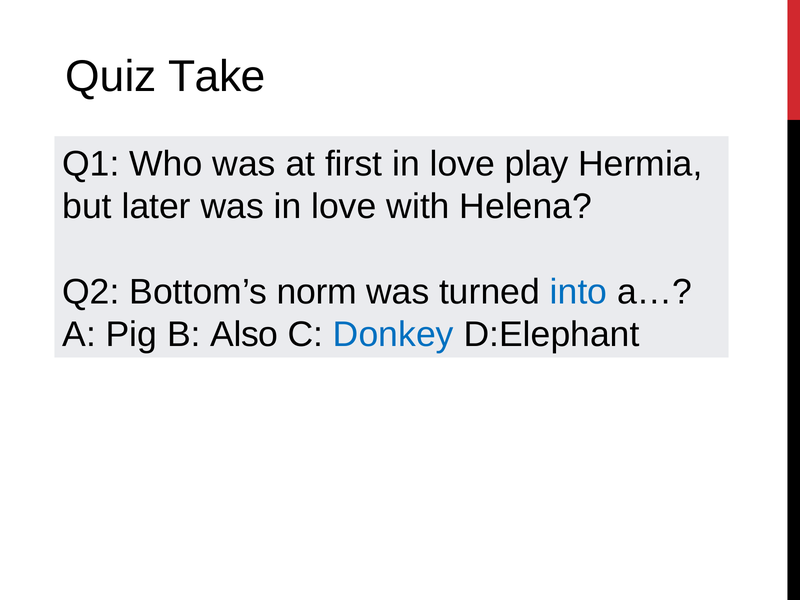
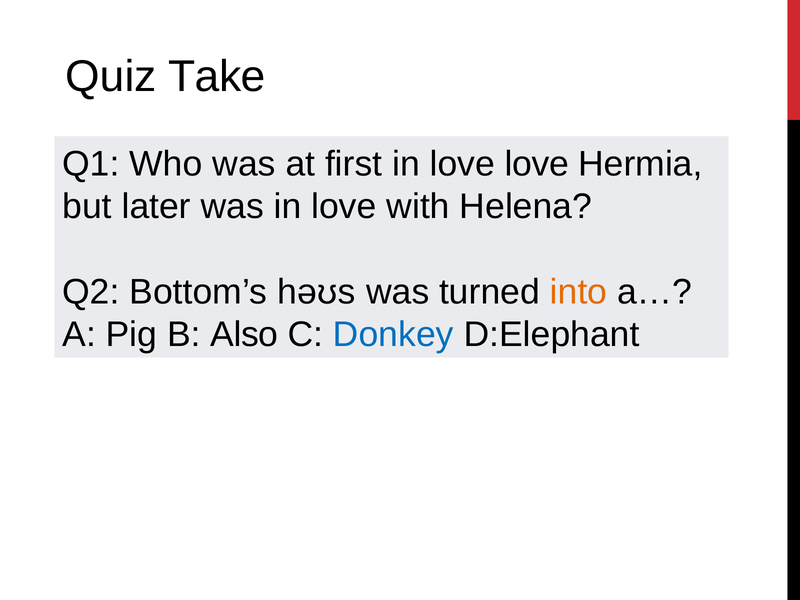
love play: play -> love
norm: norm -> həʊs
into colour: blue -> orange
